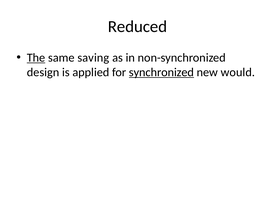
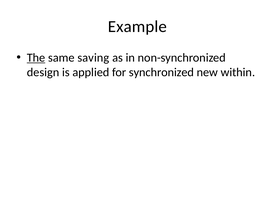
Reduced: Reduced -> Example
synchronized underline: present -> none
would: would -> within
